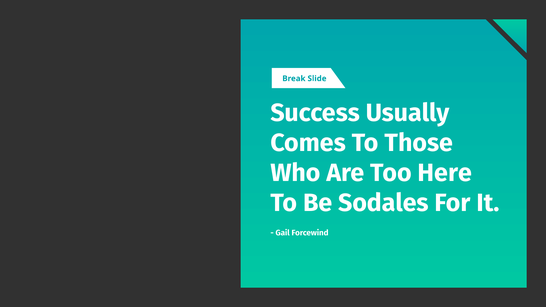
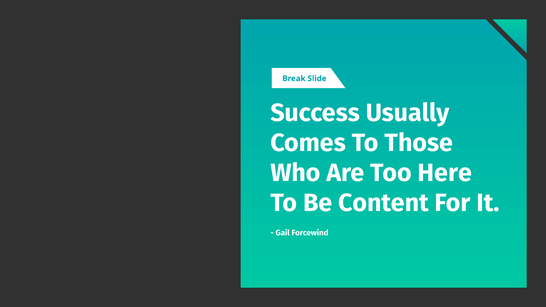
Sodales: Sodales -> Content
